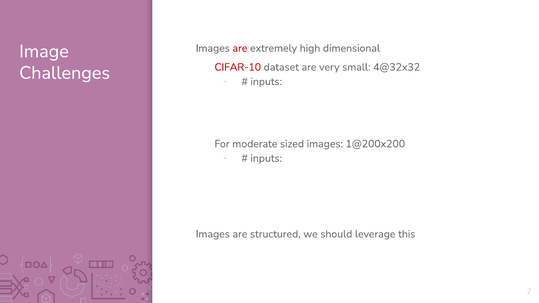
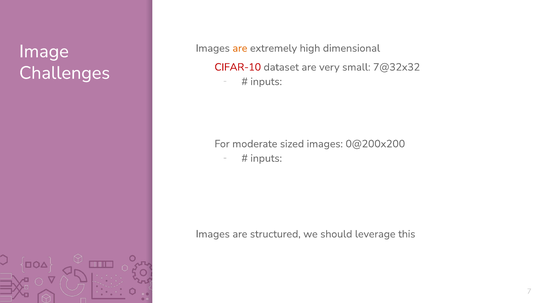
are at (240, 48) colour: red -> orange
4@32x32: 4@32x32 -> 7@32x32
1@200x200: 1@200x200 -> 0@200x200
